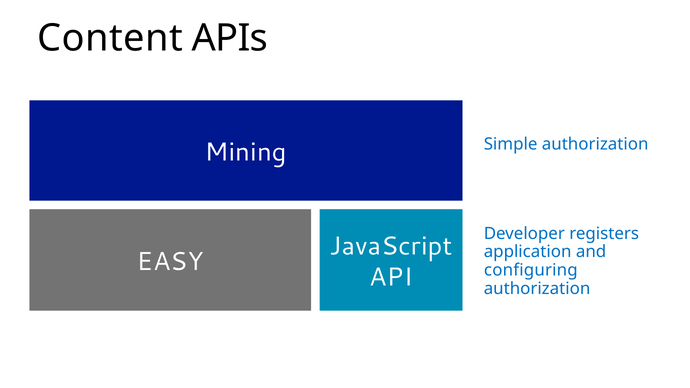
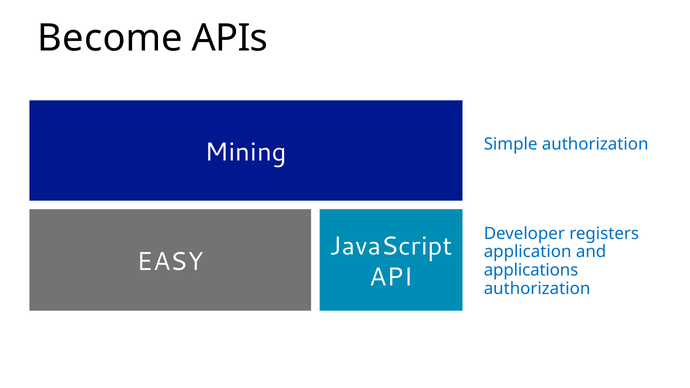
Content: Content -> Become
configuring: configuring -> applications
